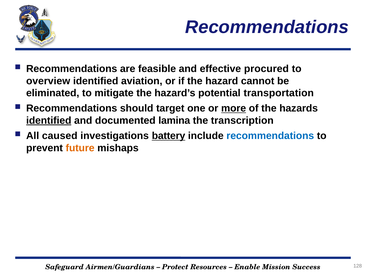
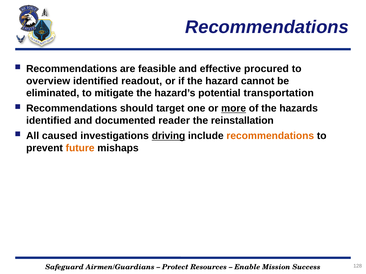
aviation: aviation -> readout
identified at (49, 121) underline: present -> none
lamina: lamina -> reader
transcription: transcription -> reinstallation
battery: battery -> driving
recommendations at (270, 136) colour: blue -> orange
